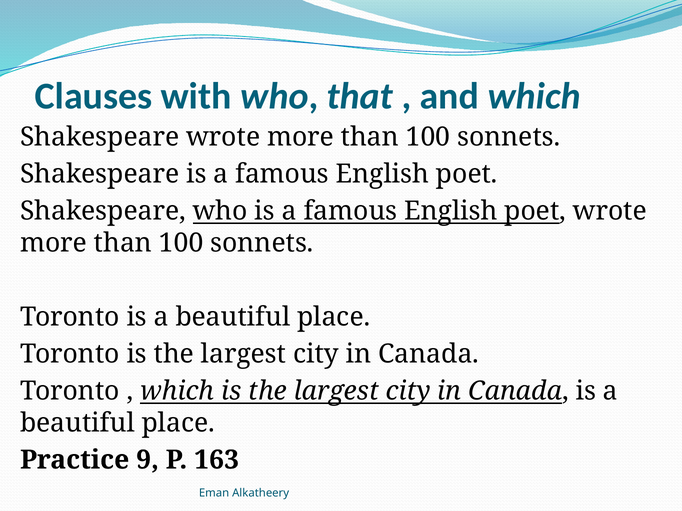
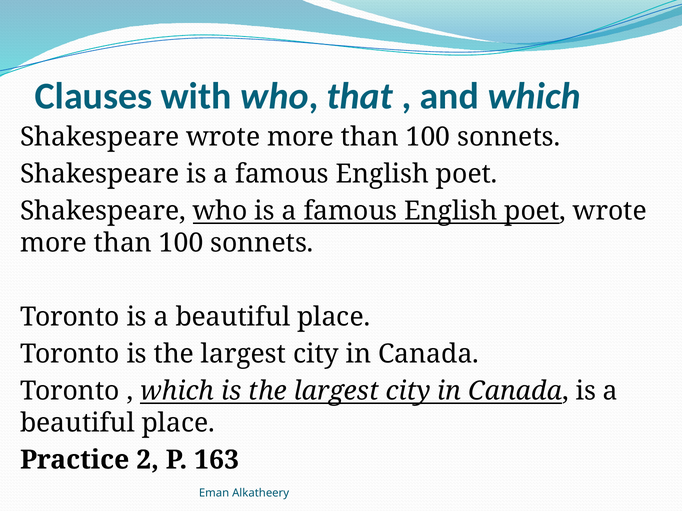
9: 9 -> 2
